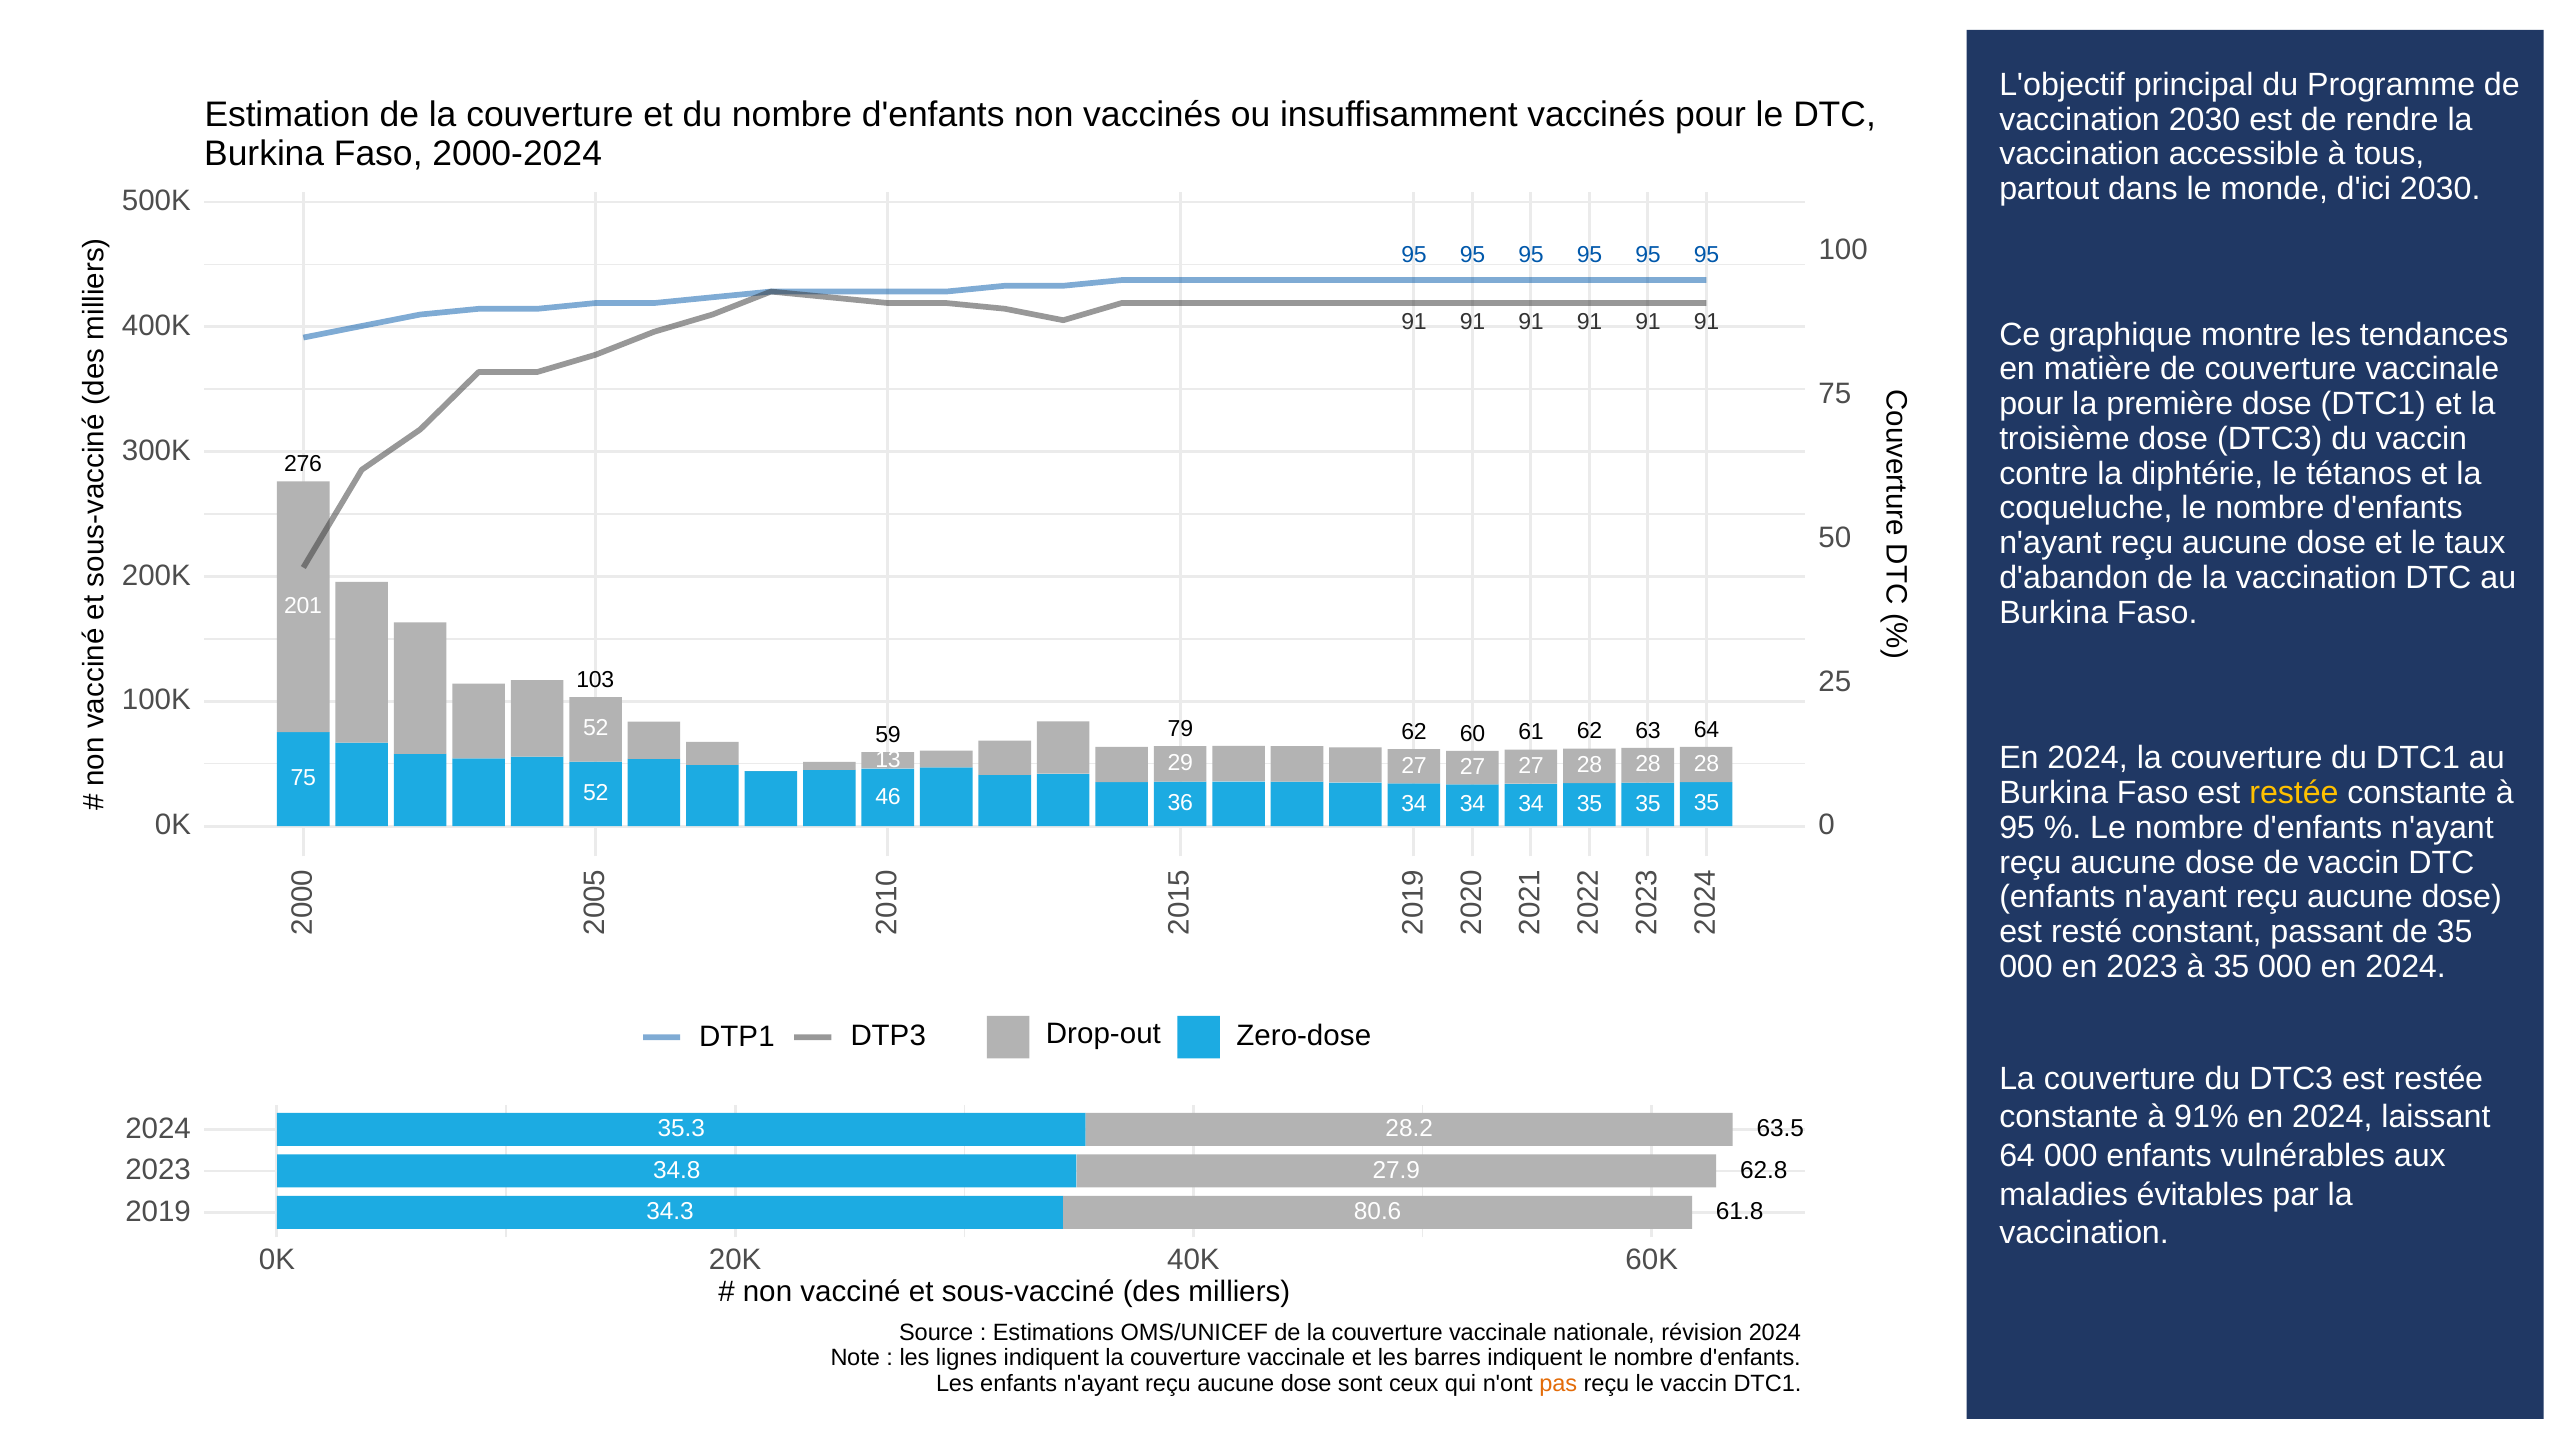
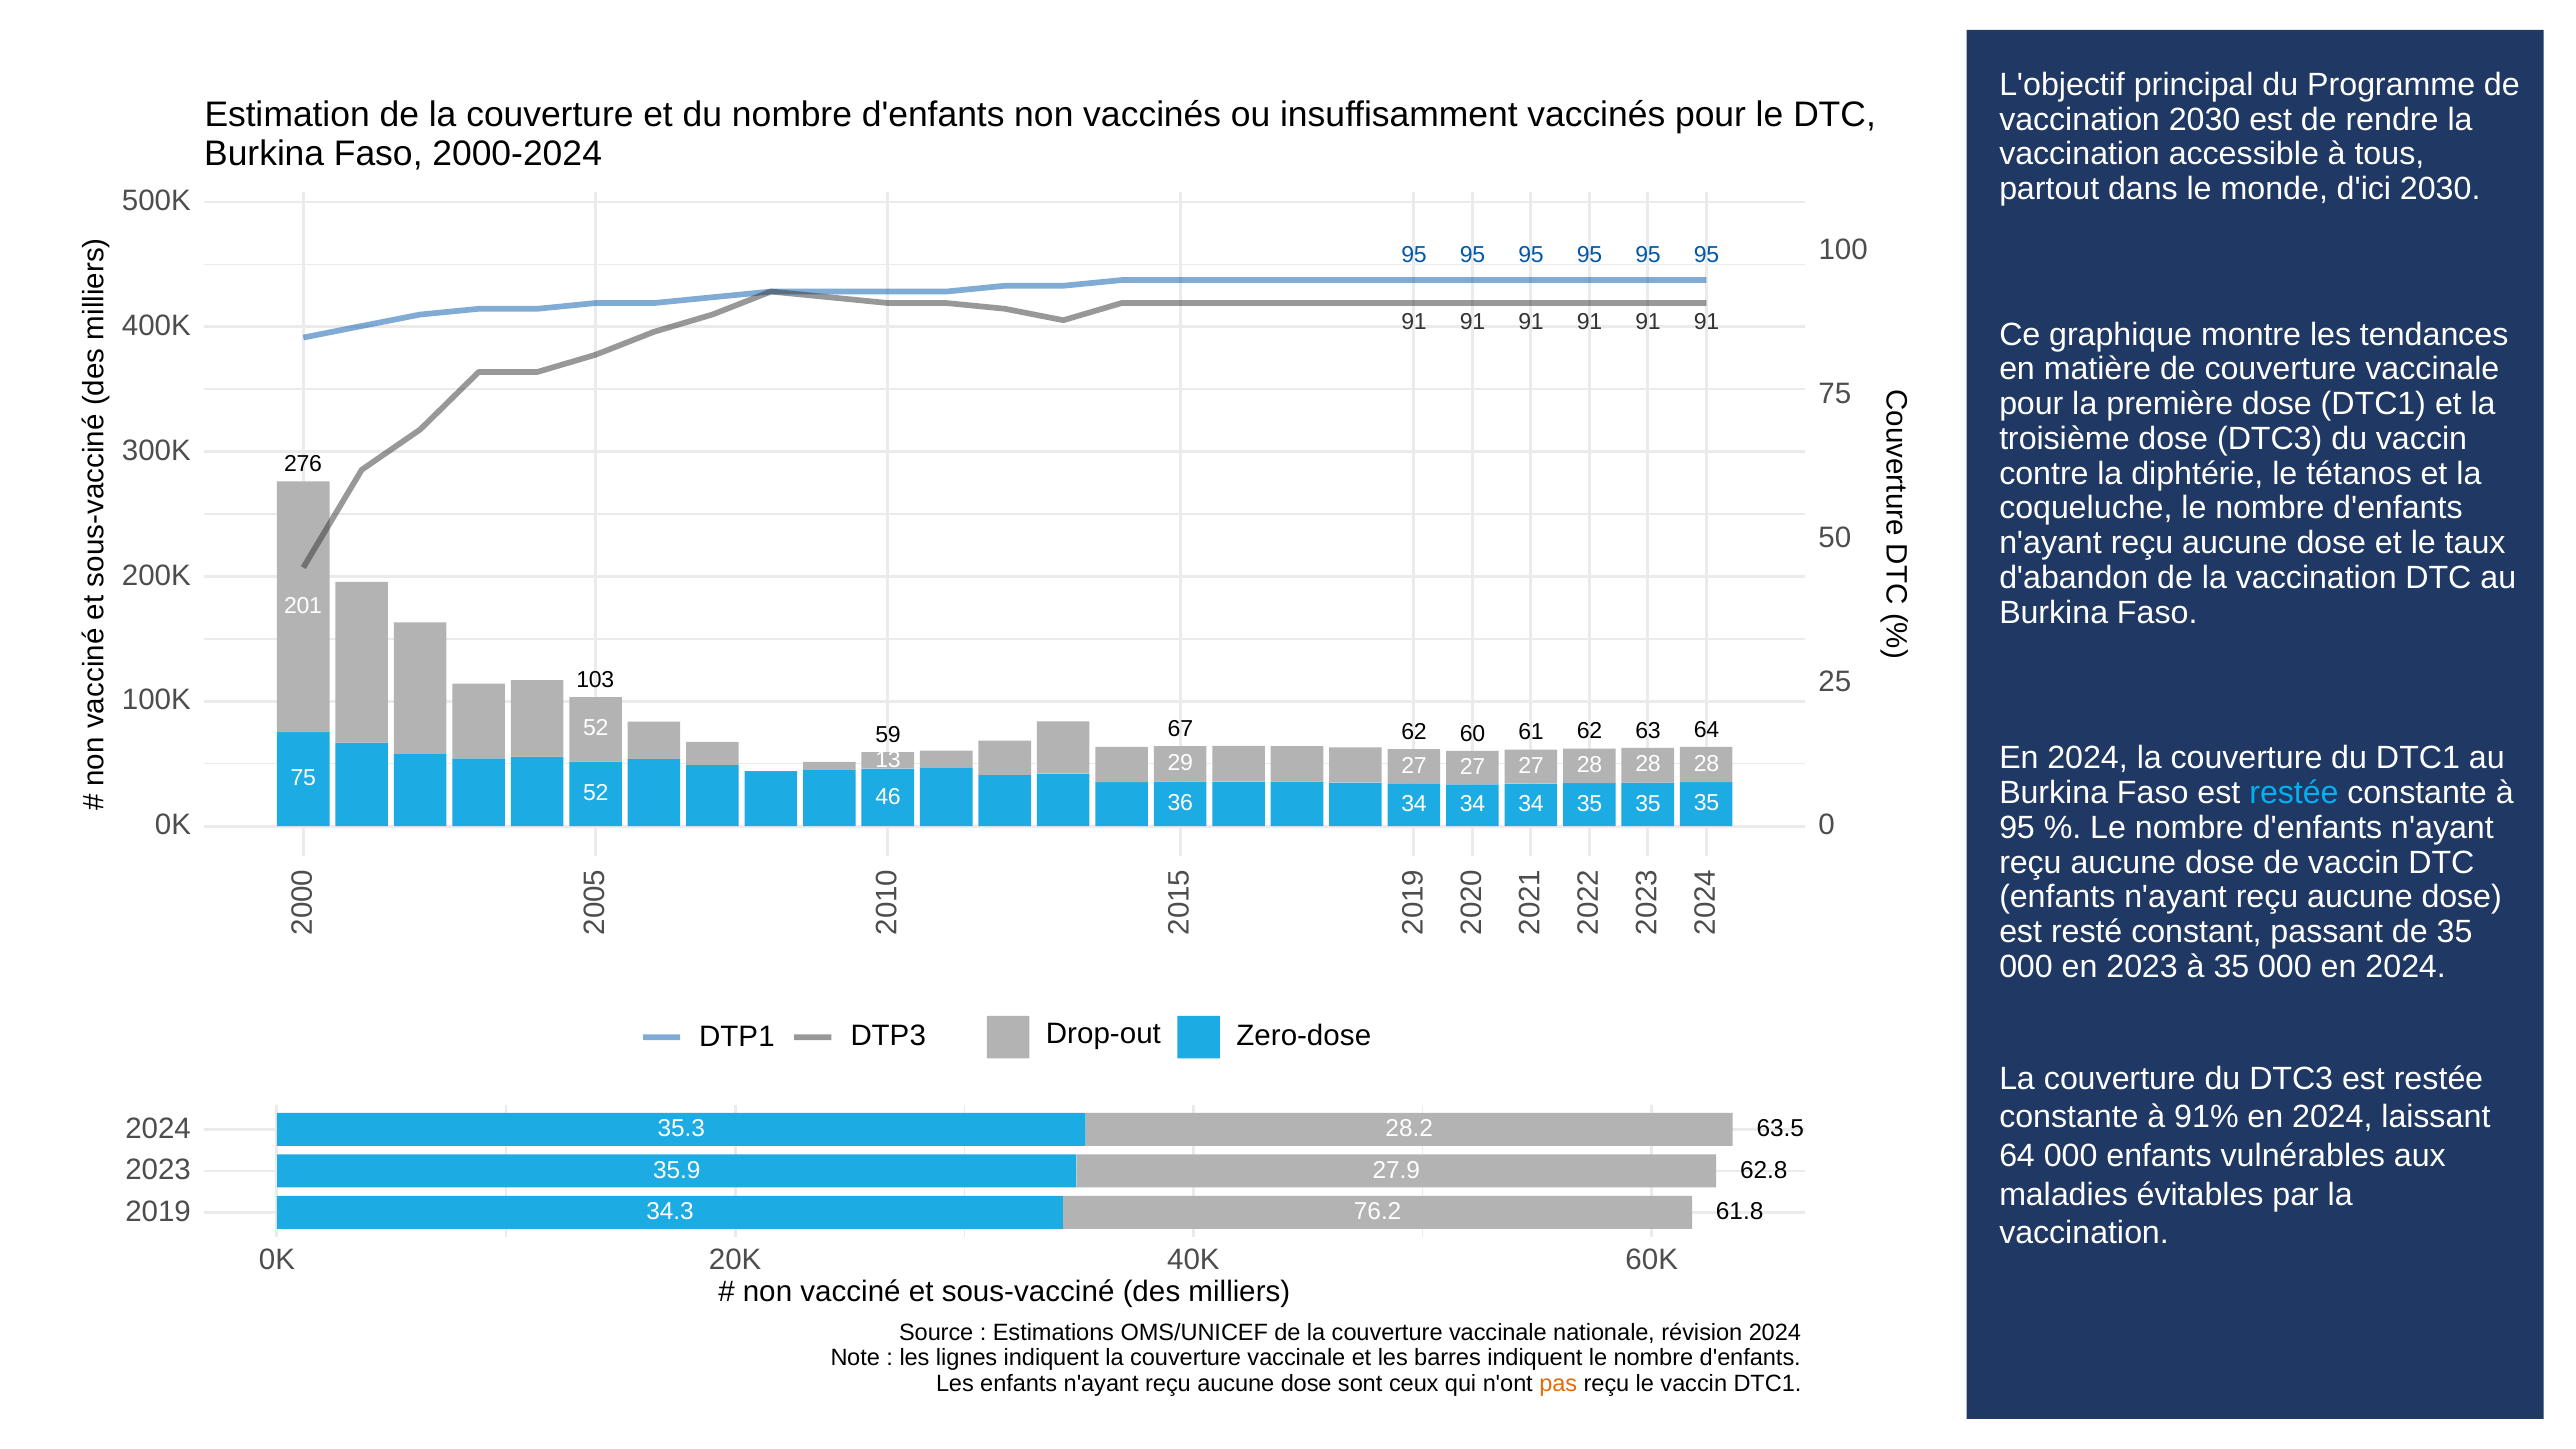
79: 79 -> 67
restée at (2294, 793) colour: yellow -> light blue
34.8: 34.8 -> 35.9
80.6: 80.6 -> 76.2
